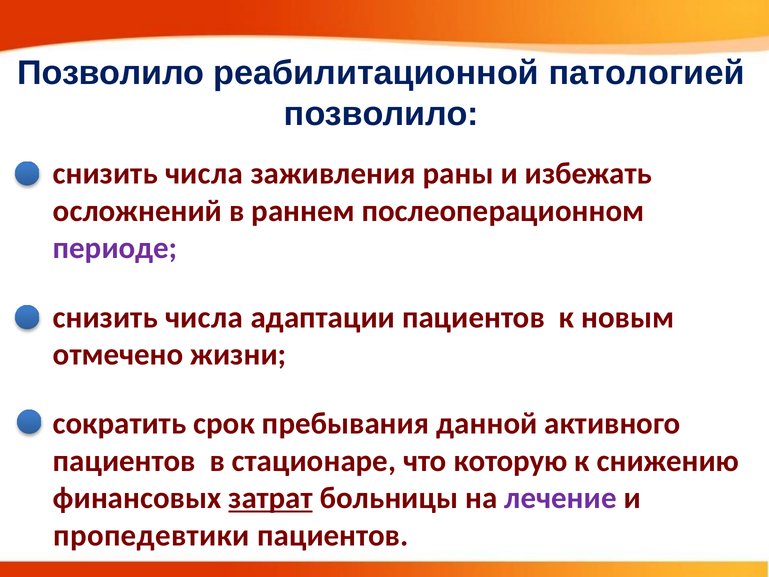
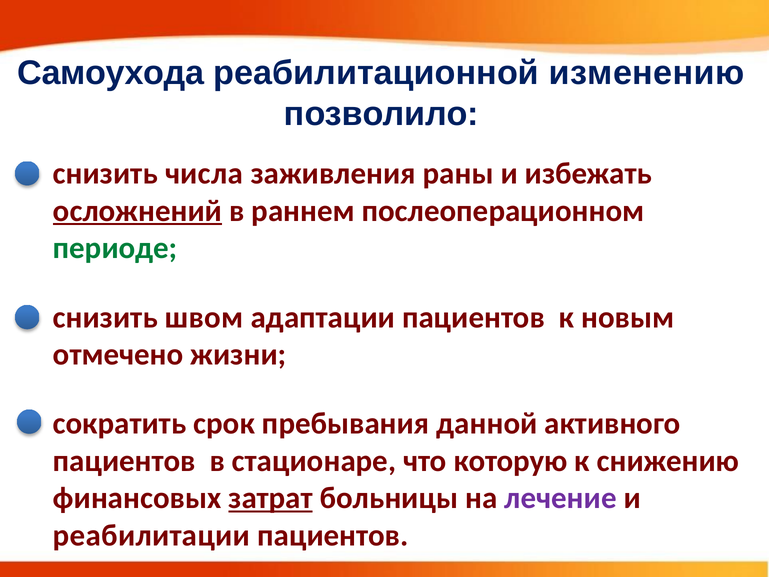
Позволило at (111, 73): Позволило -> Самоухода
патологией: патологией -> изменению
осложнений underline: none -> present
периоде colour: purple -> green
числа at (204, 317): числа -> швом
пропедевтики: пропедевтики -> реабилитации
